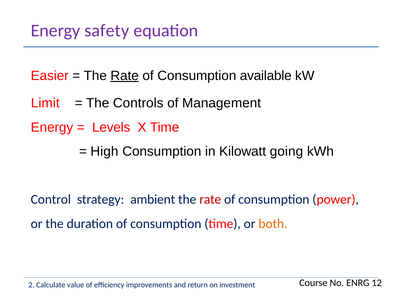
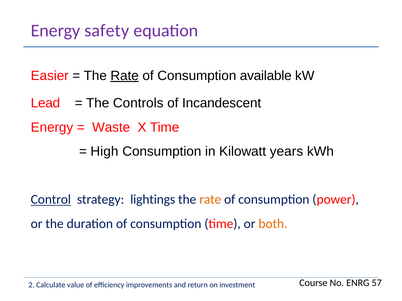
Limit: Limit -> Lead
Management: Management -> Incandescent
Levels: Levels -> Waste
going: going -> years
Control underline: none -> present
ambient: ambient -> lightings
rate at (210, 200) colour: red -> orange
12: 12 -> 57
